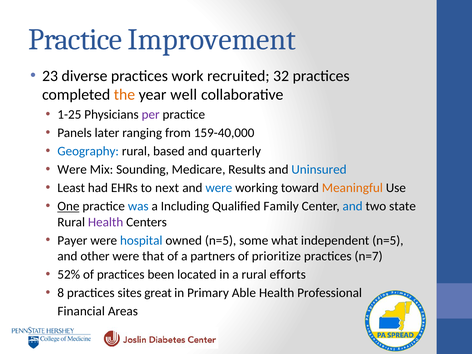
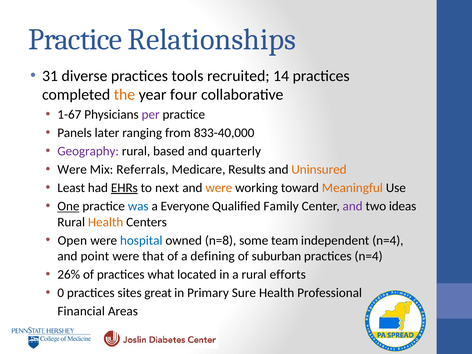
Improvement: Improvement -> Relationships
23: 23 -> 31
work: work -> tools
32: 32 -> 14
well: well -> four
1-25: 1-25 -> 1-67
159-40,000: 159-40,000 -> 833-40,000
Geography colour: blue -> purple
Sounding: Sounding -> Referrals
Uninsured colour: blue -> orange
EHRs underline: none -> present
were at (219, 188) colour: blue -> orange
Including: Including -> Everyone
and at (353, 206) colour: blue -> purple
state: state -> ideas
Health at (106, 222) colour: purple -> orange
Payer: Payer -> Open
owned n=5: n=5 -> n=8
what: what -> team
independent n=5: n=5 -> n=4
other: other -> point
partners: partners -> defining
prioritize: prioritize -> suburban
practices n=7: n=7 -> n=4
52%: 52% -> 26%
been: been -> what
8: 8 -> 0
Able: Able -> Sure
